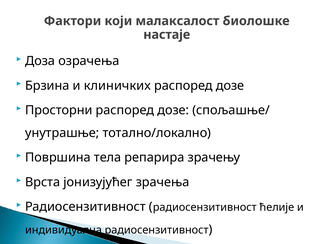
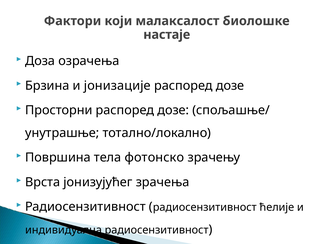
клиничких: клиничких -> јонизације
репарира: репарира -> фотонско
